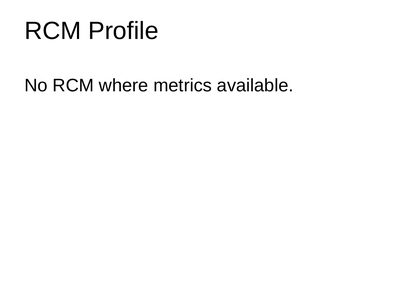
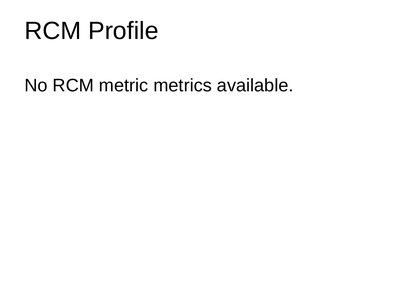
where: where -> metric
